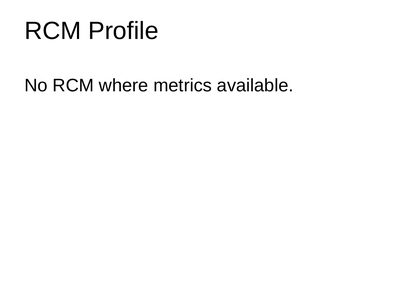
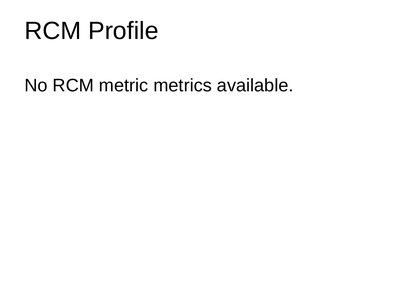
where: where -> metric
